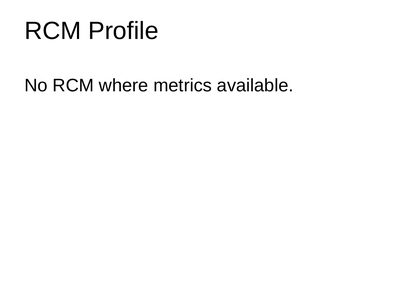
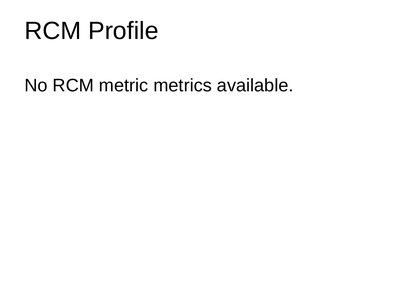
where: where -> metric
